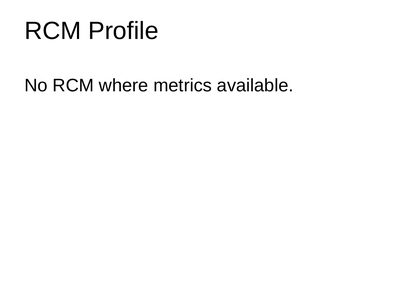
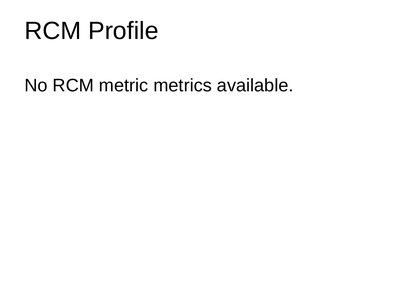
where: where -> metric
